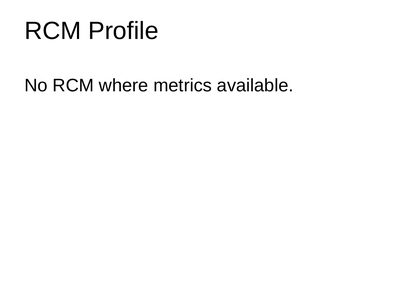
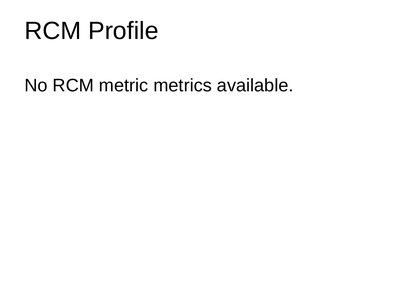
where: where -> metric
